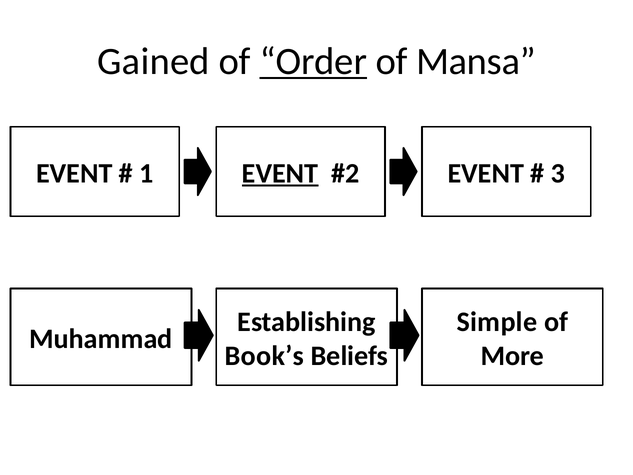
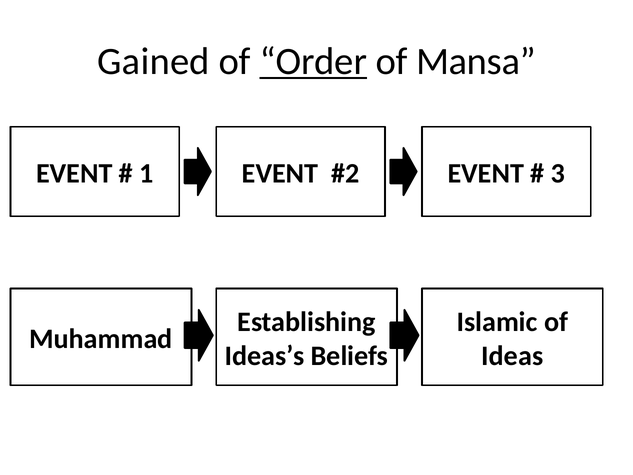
EVENT at (280, 173) underline: present -> none
Simple: Simple -> Islamic
Book’s: Book’s -> Ideas’s
More: More -> Ideas
